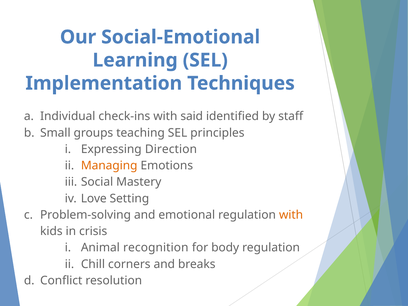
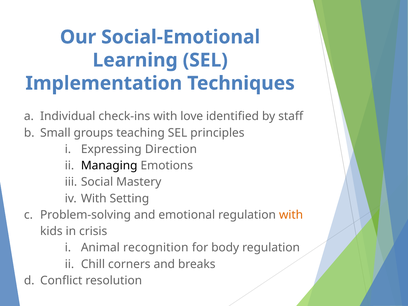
said: said -> love
Managing colour: orange -> black
Love at (94, 198): Love -> With
